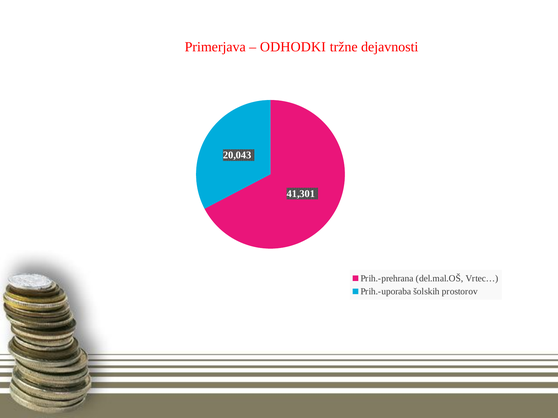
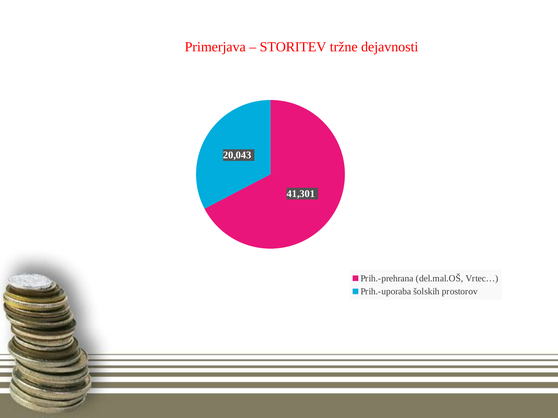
ODHODKI: ODHODKI -> STORITEV
